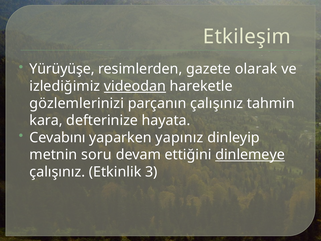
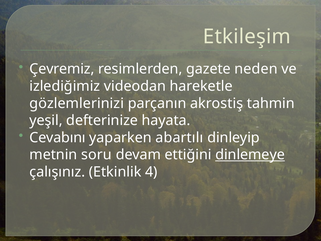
Yürüyüşe: Yürüyüşe -> Çevremiz
olarak: olarak -> neden
videodan underline: present -> none
parçanın çalışınız: çalışınız -> akrostiş
kara: kara -> yeşil
yapınız: yapınız -> abartılı
3: 3 -> 4
